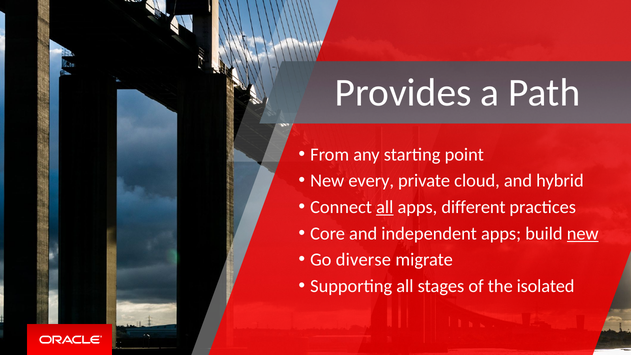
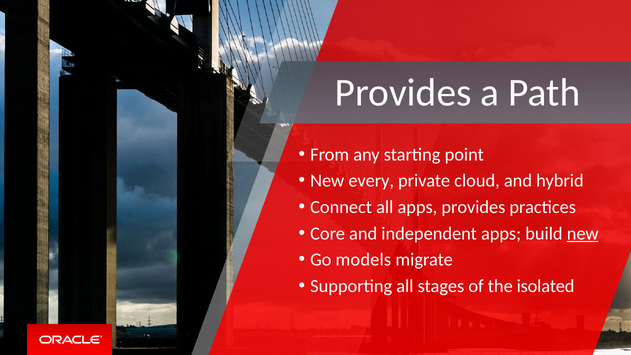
all at (385, 207) underline: present -> none
apps different: different -> provides
diverse: diverse -> models
